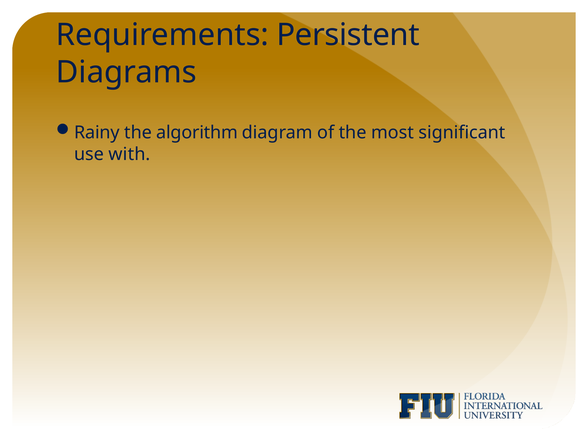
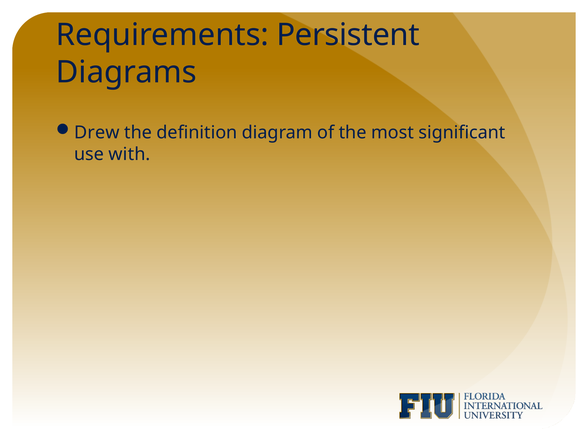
Rainy: Rainy -> Drew
algorithm: algorithm -> definition
